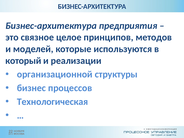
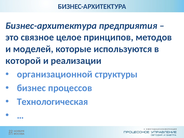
который: который -> которой
